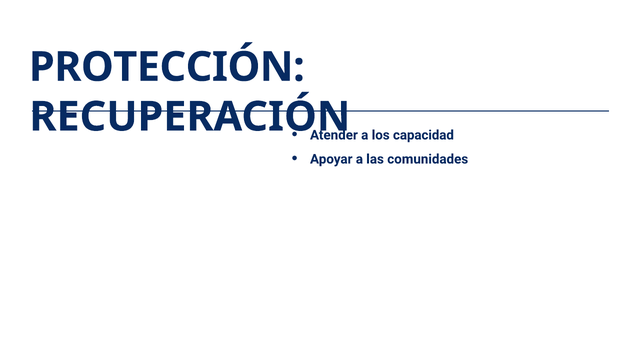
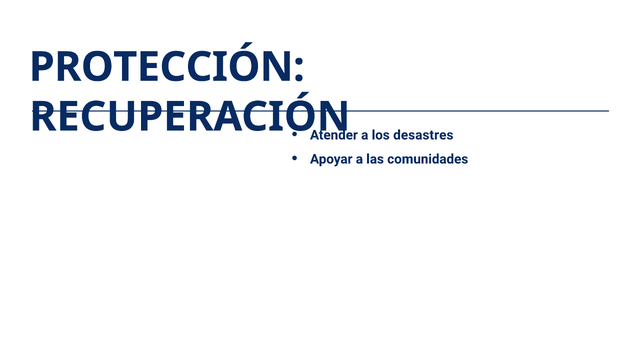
capacidad: capacidad -> desastres
